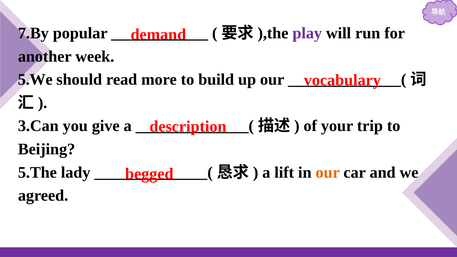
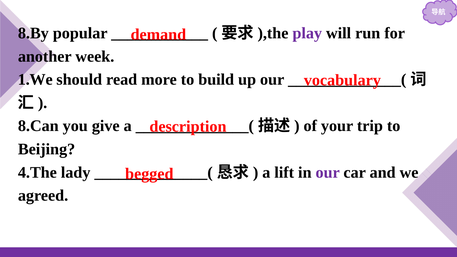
7.By: 7.By -> 8.By
5.We: 5.We -> 1.We
3.Can: 3.Can -> 8.Can
5.The: 5.The -> 4.The
our at (328, 172) colour: orange -> purple
